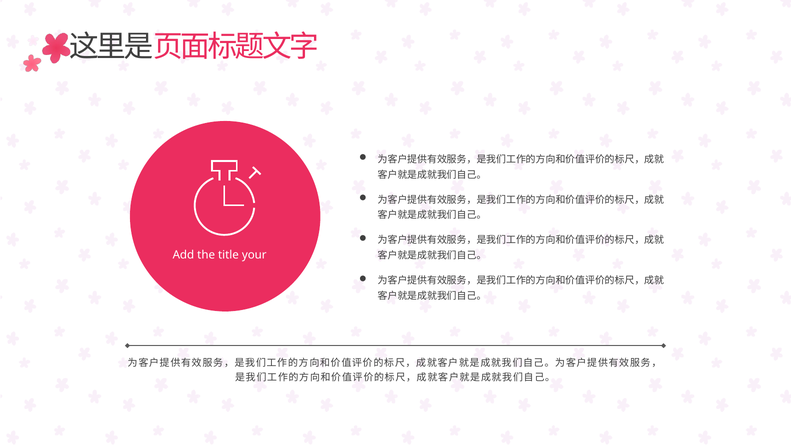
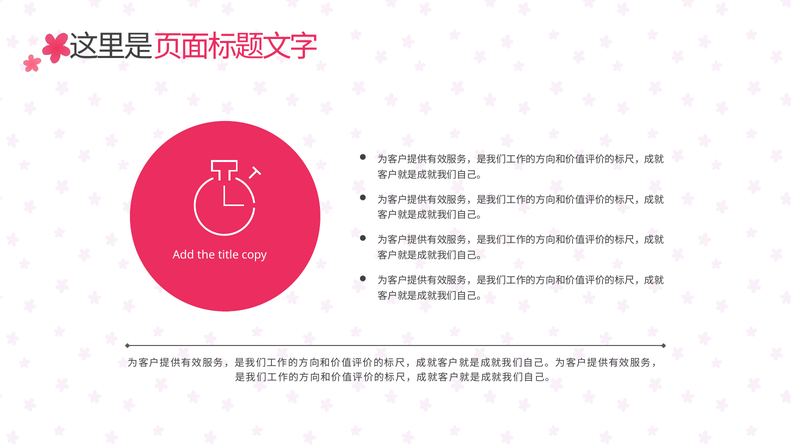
your: your -> copy
